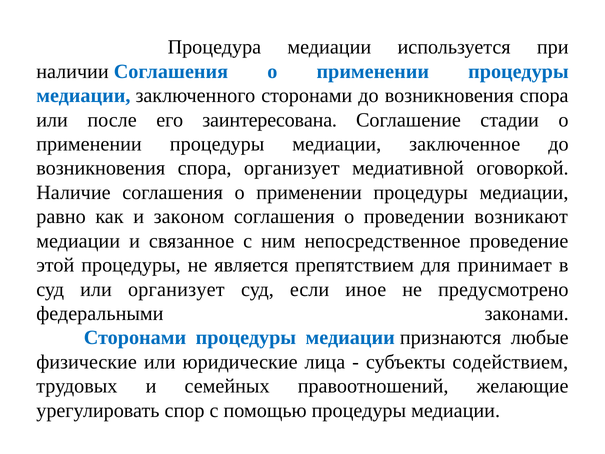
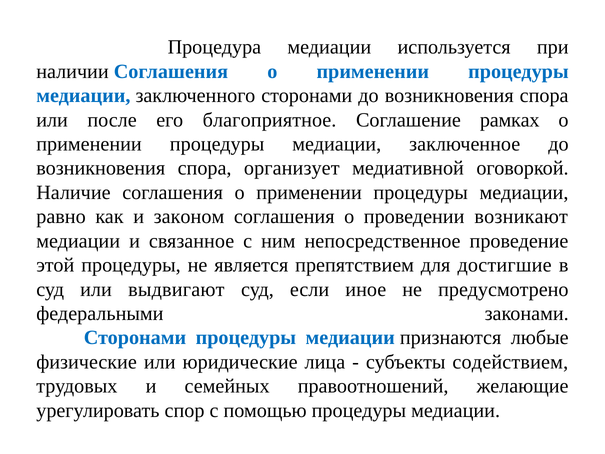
заинтересована: заинтересована -> благоприятное
стадии: стадии -> рамках
принимает: принимает -> достигшие
или организует: организует -> выдвигают
